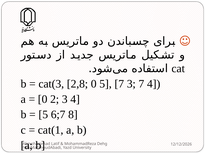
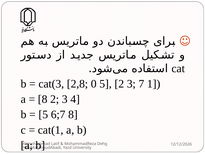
5 7: 7 -> 2
7 4: 4 -> 1
0 at (43, 99): 0 -> 8
